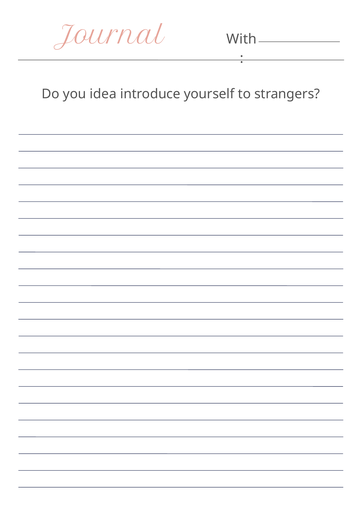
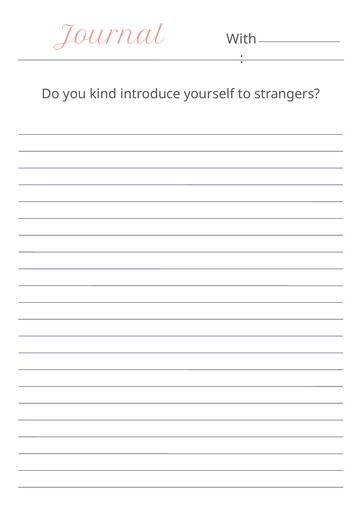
idea: idea -> kind
